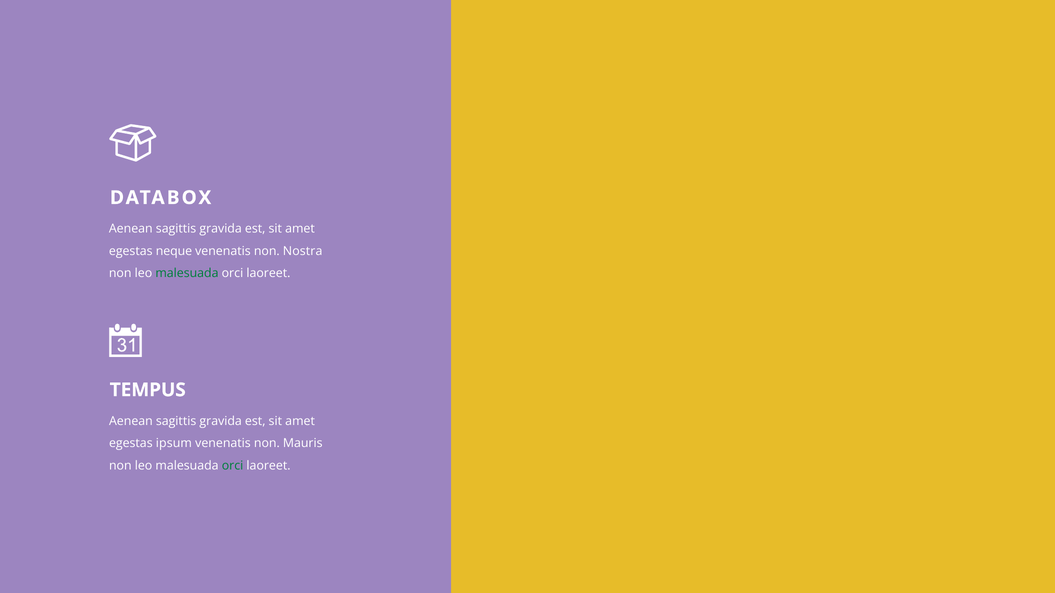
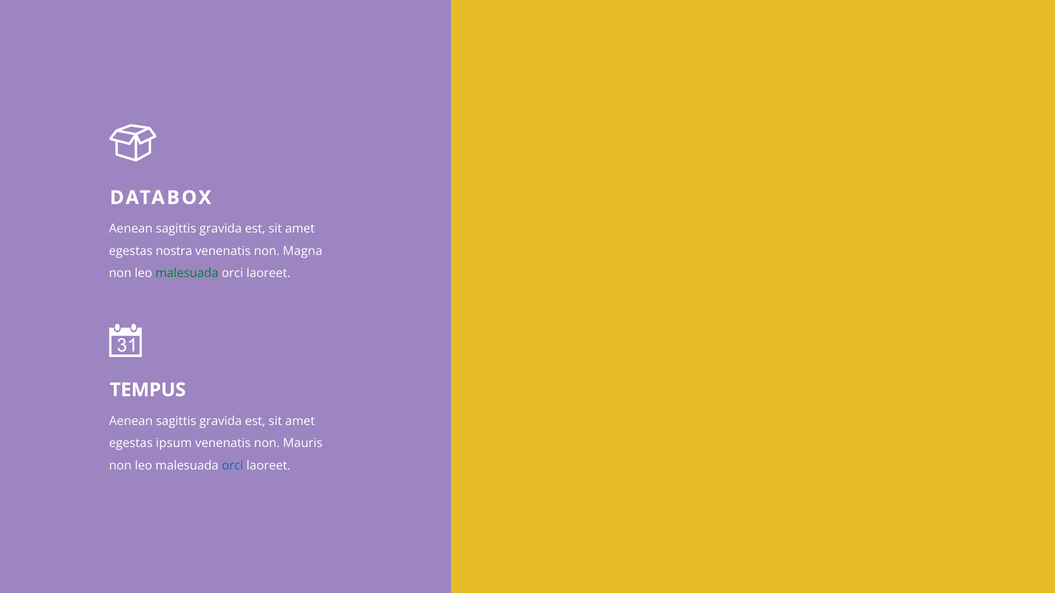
neque: neque -> nostra
Nostra: Nostra -> Magna
orci at (233, 466) colour: green -> blue
